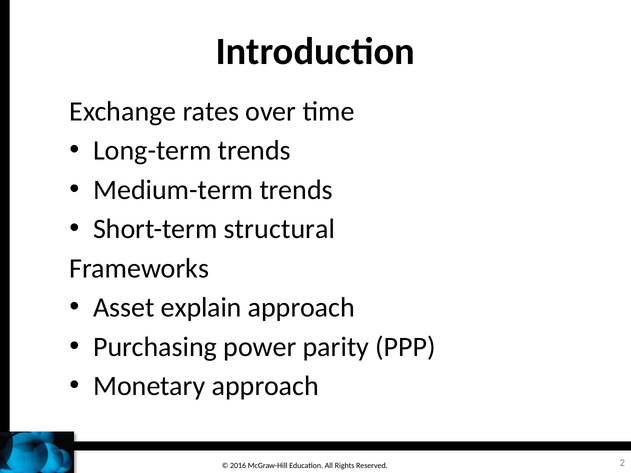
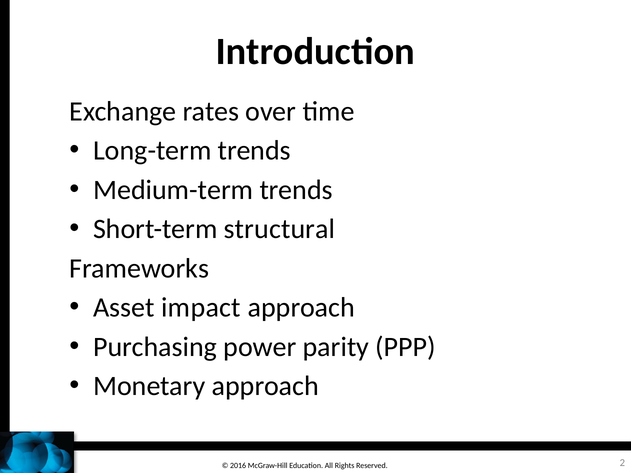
explain: explain -> impact
